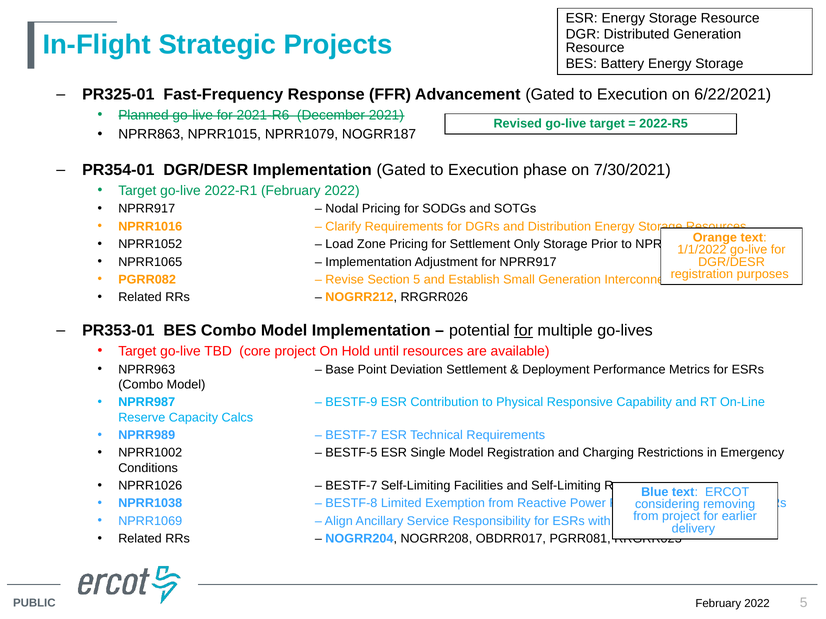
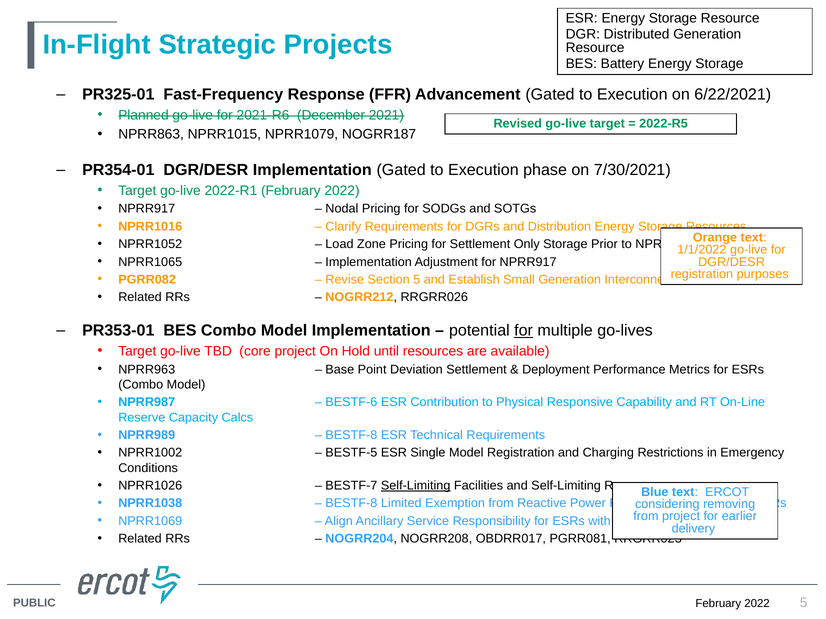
BESTF-9: BESTF-9 -> BESTF-6
BESTF-7 at (351, 435): BESTF-7 -> BESTF-8
Self-Limiting at (416, 486) underline: none -> present
